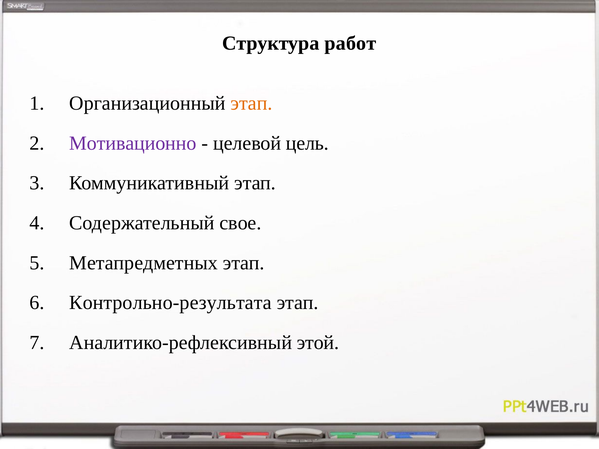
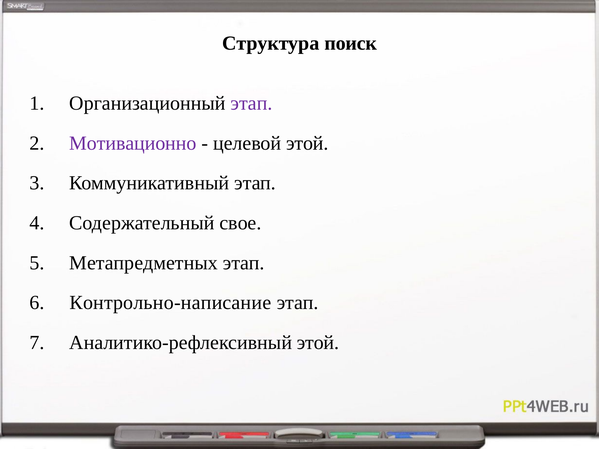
работ: работ -> поиск
этап at (252, 103) colour: orange -> purple
целевой цель: цель -> этой
Контрольно-результата: Контрольно-результата -> Контрольно-написание
